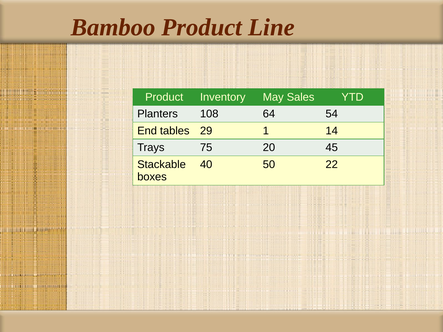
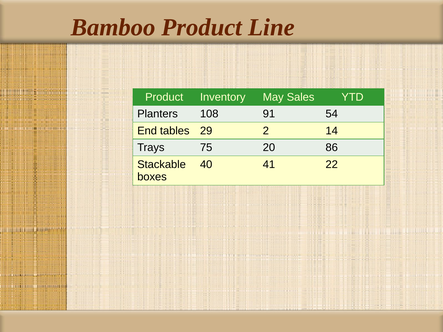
64: 64 -> 91
1: 1 -> 2
45: 45 -> 86
50: 50 -> 41
